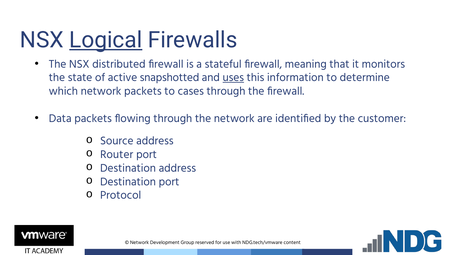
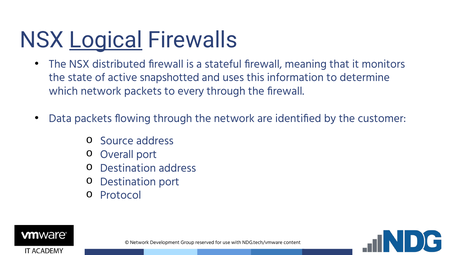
uses underline: present -> none
cases: cases -> every
Router: Router -> Overall
